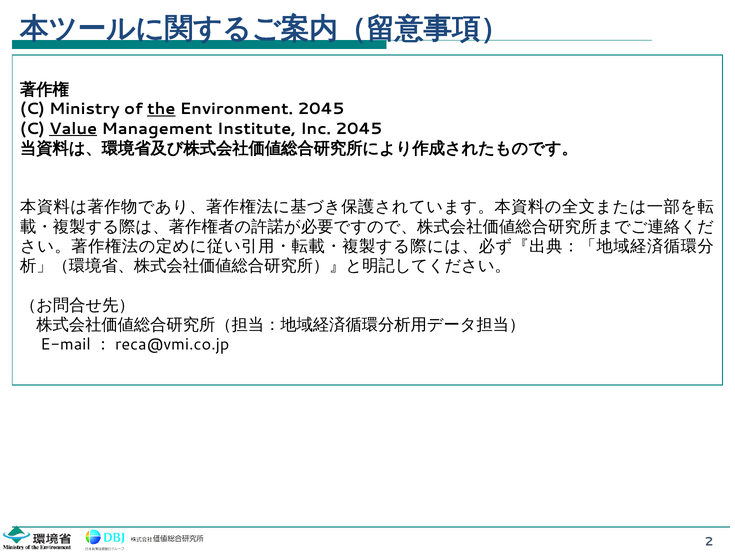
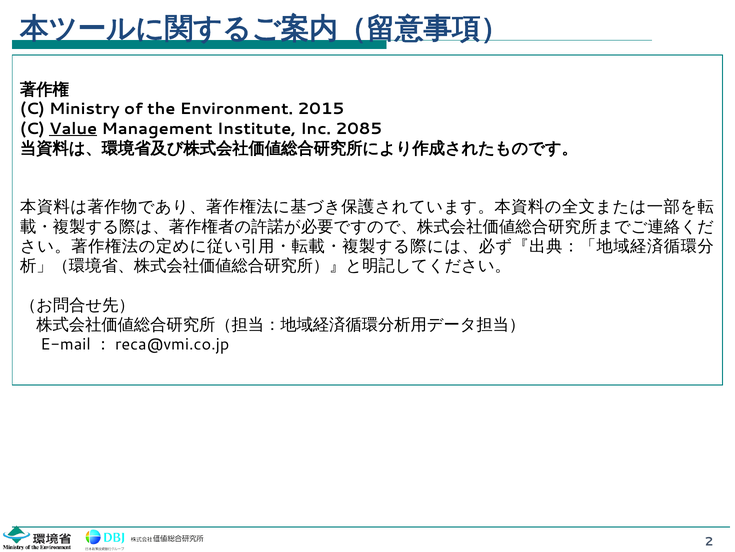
the underline: present -> none
Environment 2045: 2045 -> 2015
Inc 2045: 2045 -> 2085
